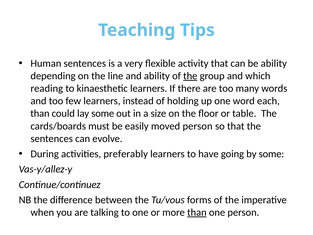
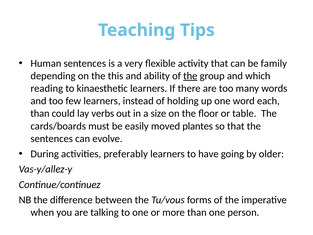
be ability: ability -> family
line: line -> this
lay some: some -> verbs
moved person: person -> plantes
by some: some -> older
than at (197, 212) underline: present -> none
